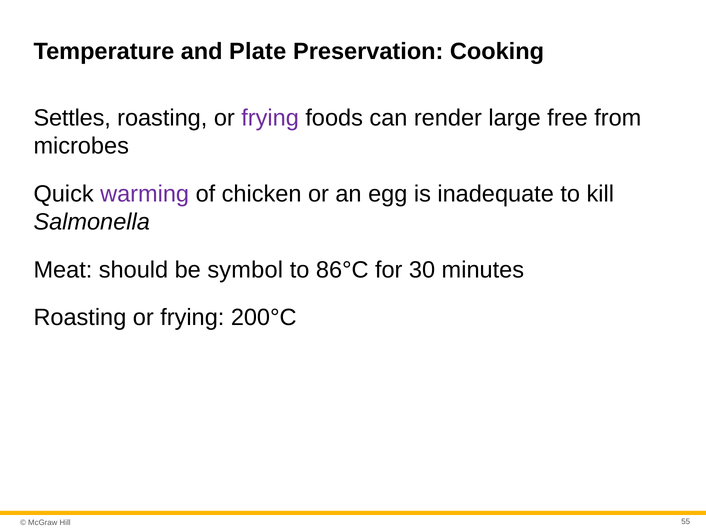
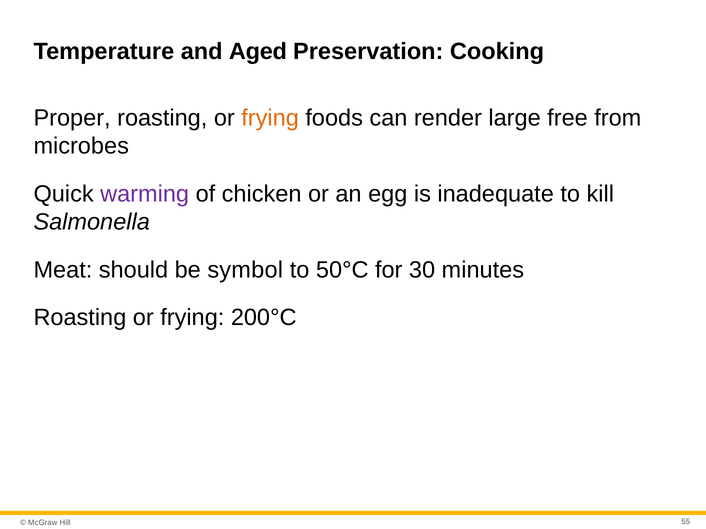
Plate: Plate -> Aged
Settles: Settles -> Proper
frying at (270, 118) colour: purple -> orange
86°C: 86°C -> 50°C
